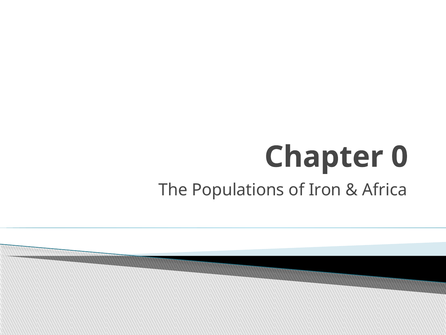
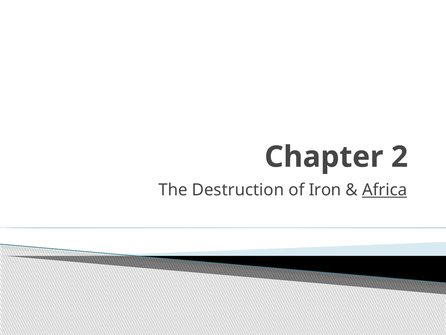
0: 0 -> 2
Populations: Populations -> Destruction
Africa underline: none -> present
